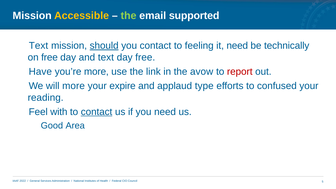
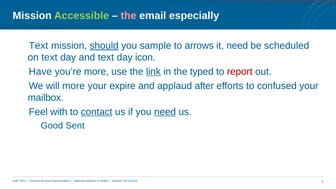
Accessible colour: yellow -> light green
the at (129, 16) colour: light green -> pink
supported: supported -> especially
you contact: contact -> sample
feeling: feeling -> arrows
technically: technically -> scheduled
on free: free -> text
day free: free -> icon
link underline: none -> present
avow: avow -> typed
type: type -> after
reading: reading -> mailbox
need at (165, 112) underline: none -> present
Area: Area -> Sent
